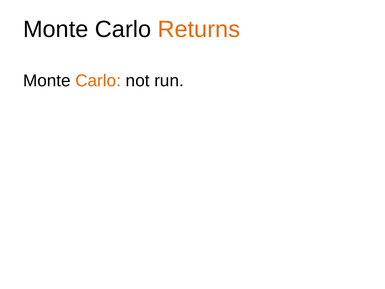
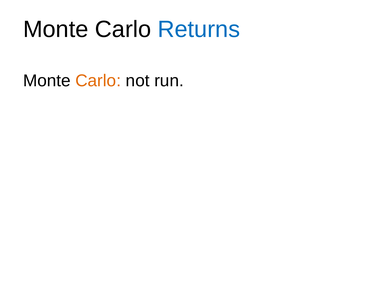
Returns colour: orange -> blue
